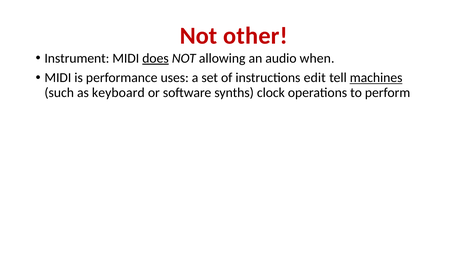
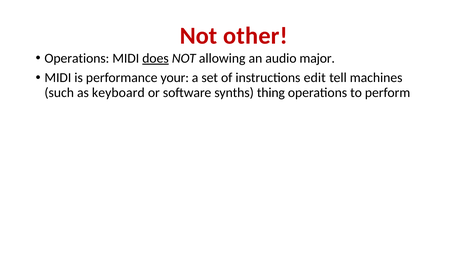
Instrument at (77, 58): Instrument -> Operations
when: when -> major
uses: uses -> your
machines underline: present -> none
clock: clock -> thing
